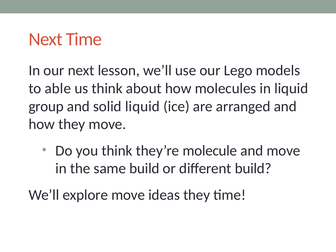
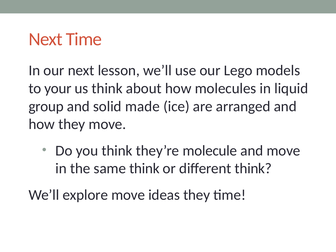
able: able -> your
solid liquid: liquid -> made
same build: build -> think
different build: build -> think
